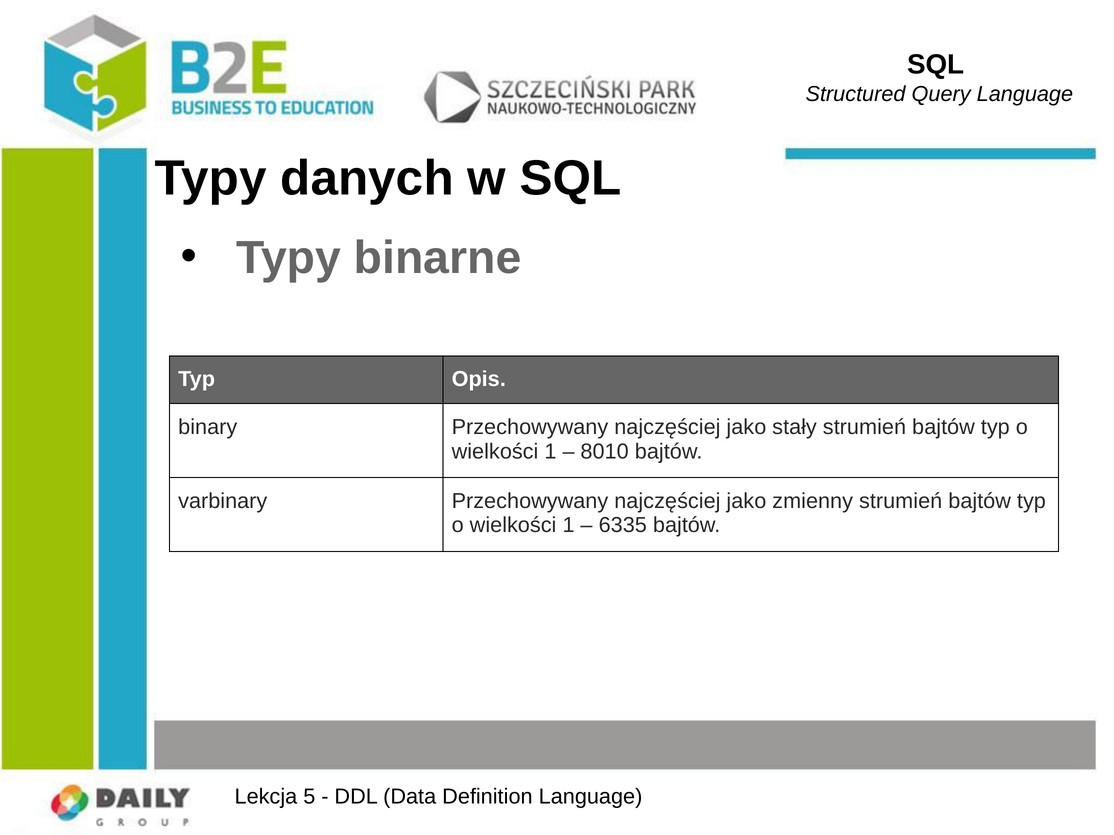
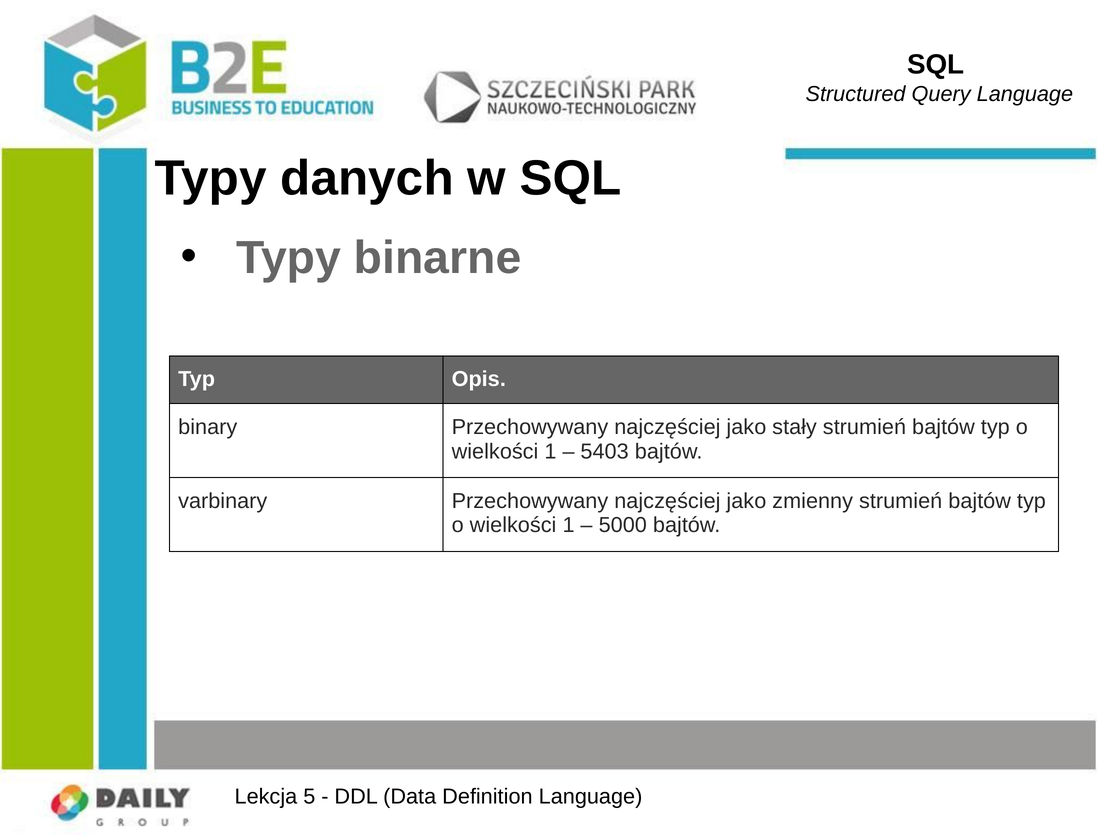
8010: 8010 -> 5403
6335: 6335 -> 5000
